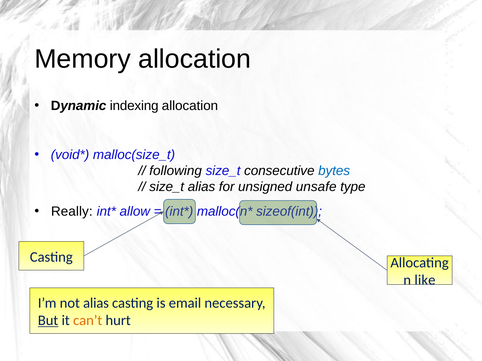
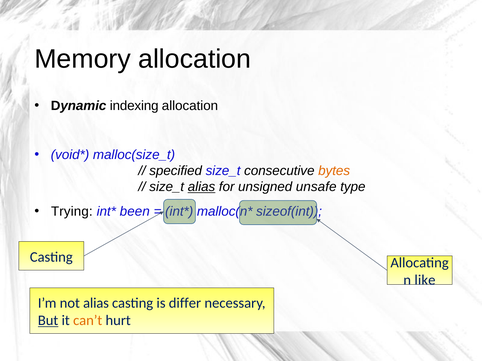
following: following -> specified
bytes colour: blue -> orange
alias at (202, 187) underline: none -> present
Really: Really -> Trying
allow: allow -> been
email: email -> differ
